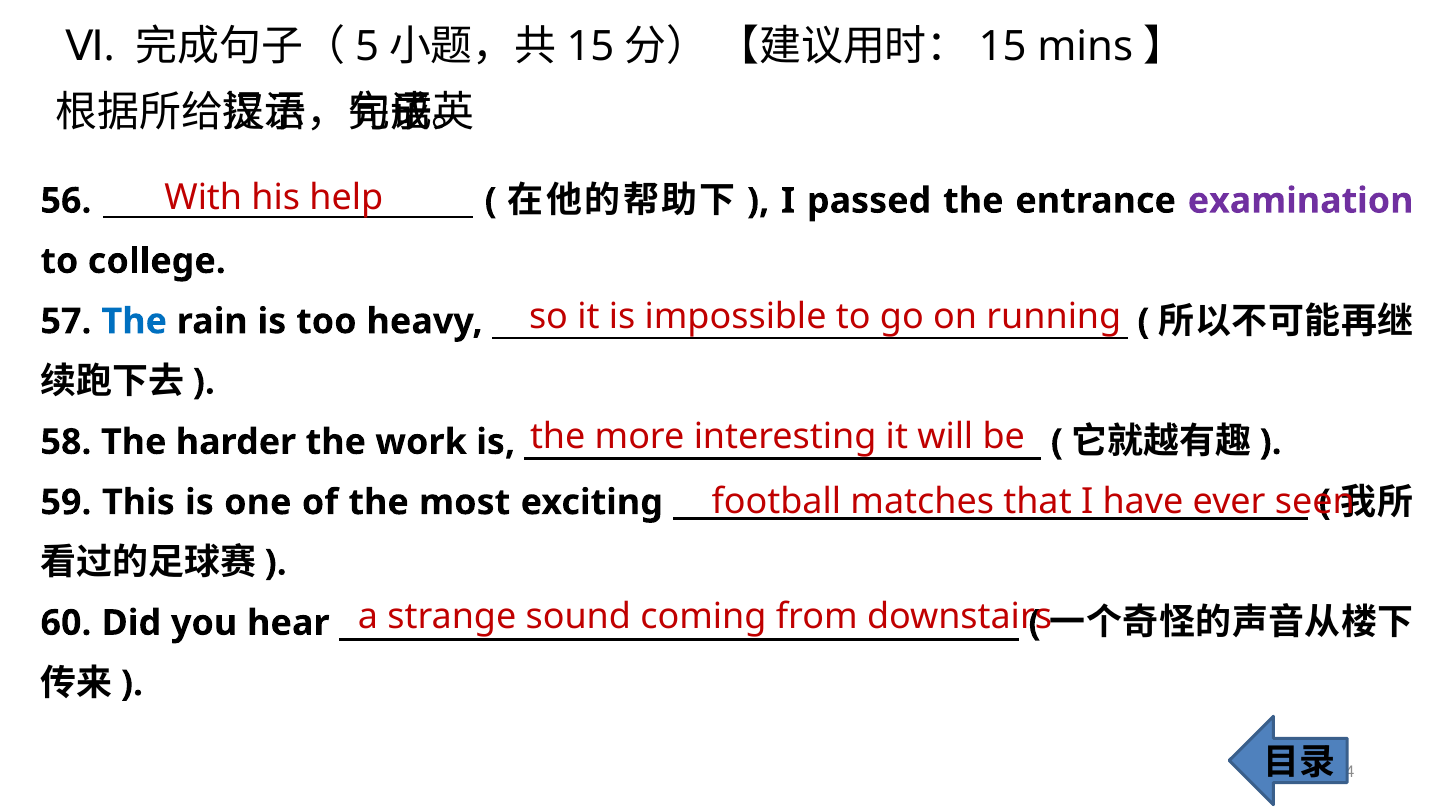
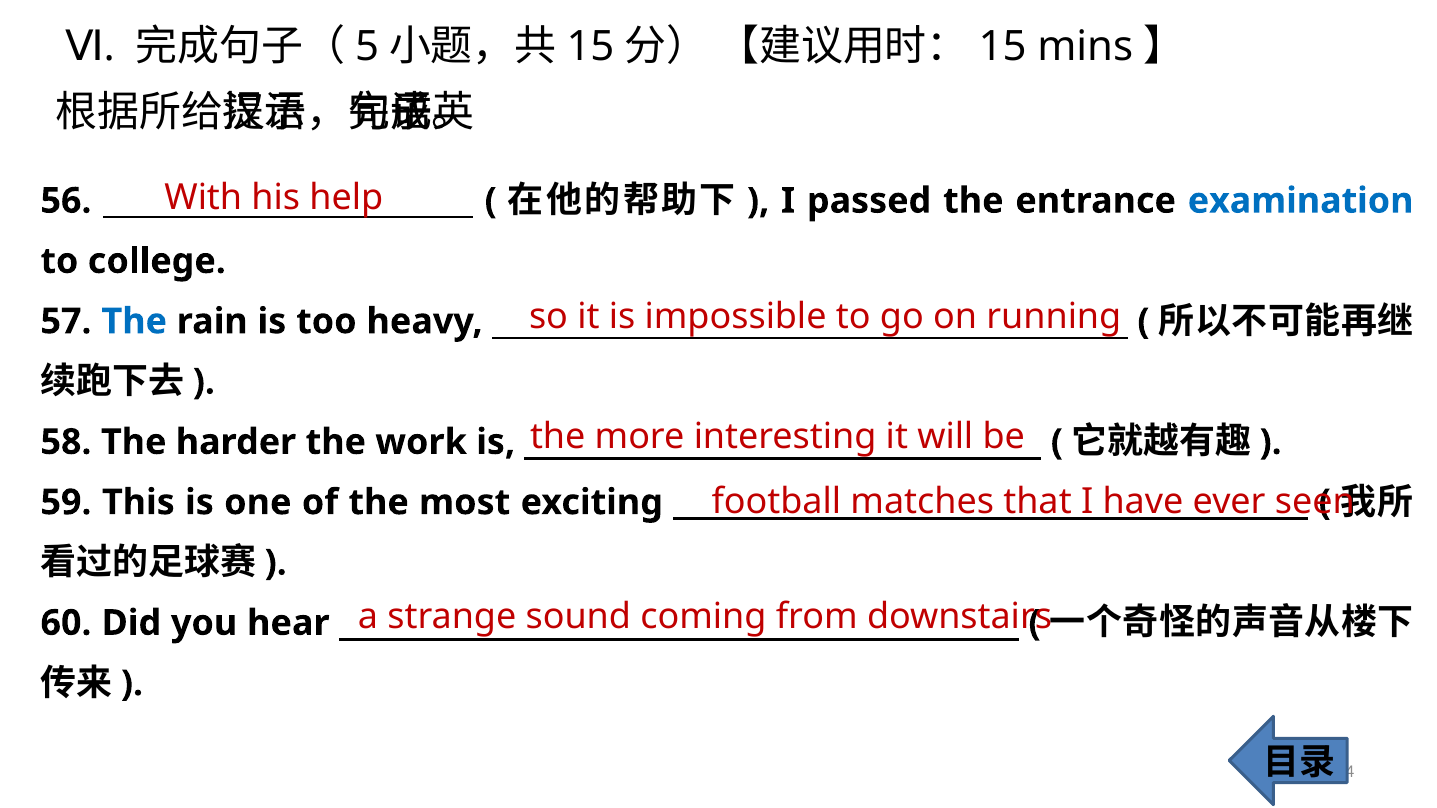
examination colour: purple -> blue
